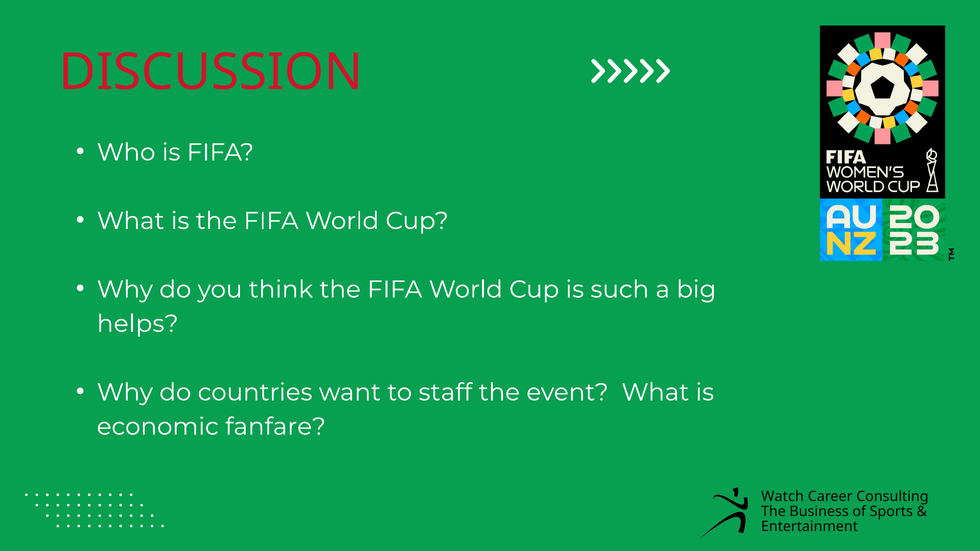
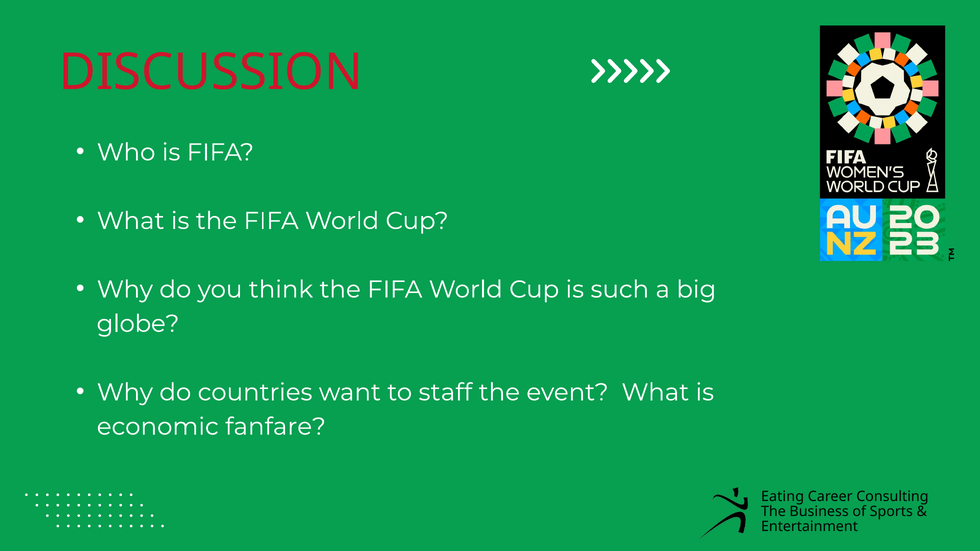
helps: helps -> globe
Watch: Watch -> Eating
